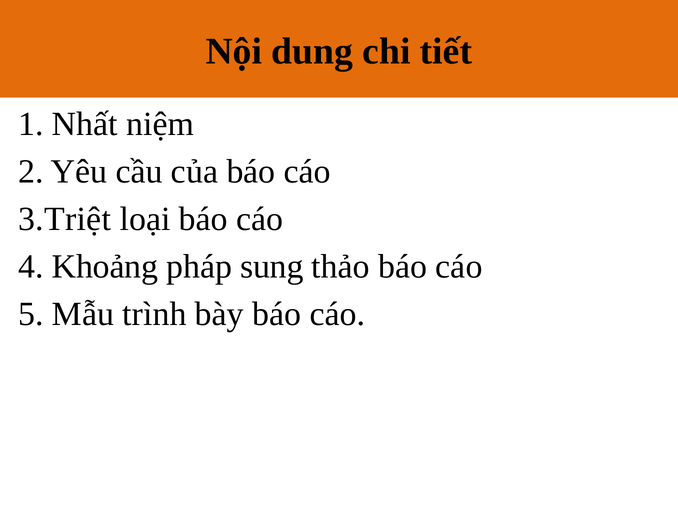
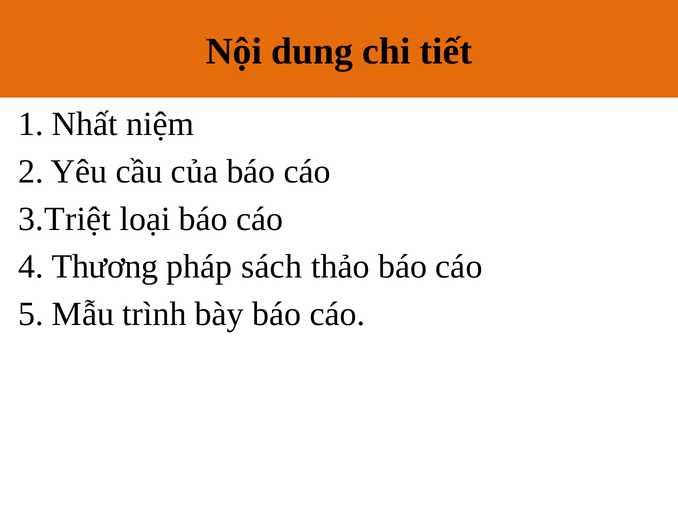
Khoảng: Khoảng -> Thương
sung: sung -> sách
